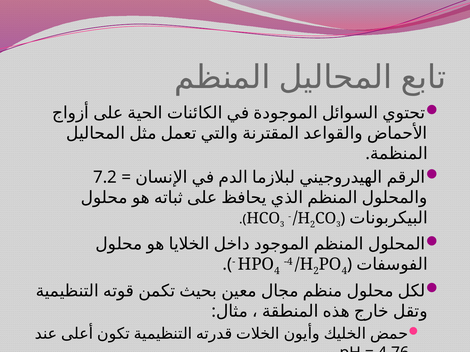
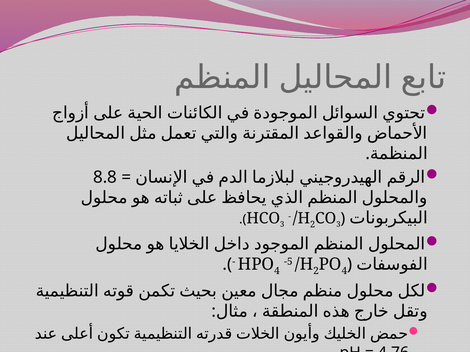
7.2: 7.2 -> 8.8
-4: -4 -> -5
